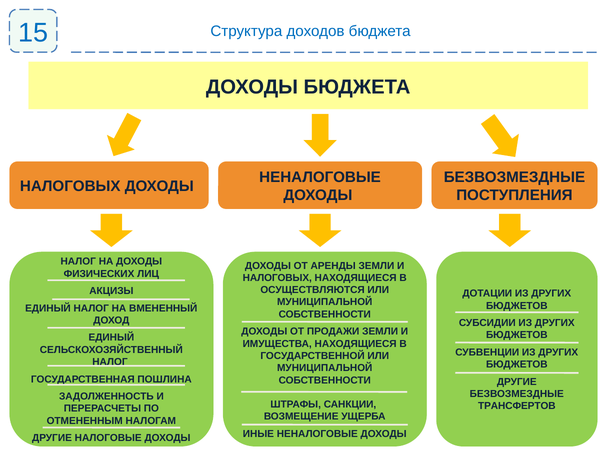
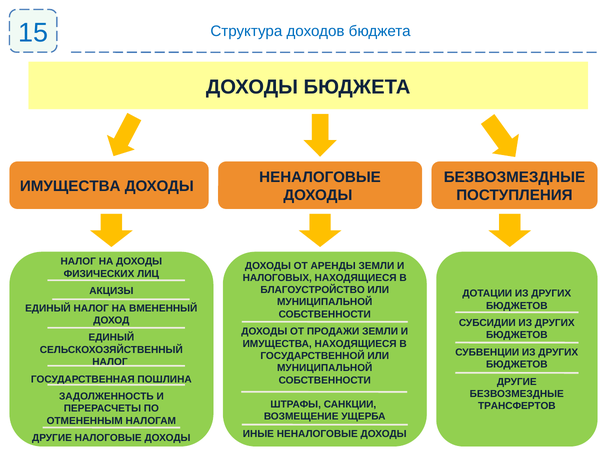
НАЛОГОВЫХ at (70, 186): НАЛОГОВЫХ -> ИМУЩЕСТВА
ОСУЩЕСТВЛЯЮТСЯ: ОСУЩЕСТВЛЯЮТСЯ -> БЛАГОУСТРОЙСТВО
